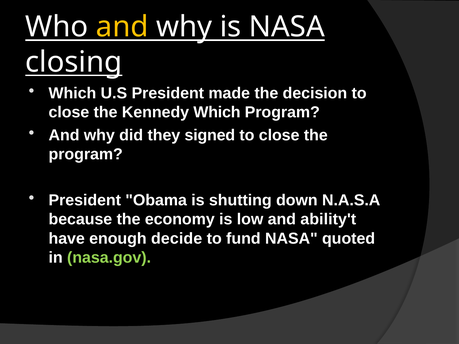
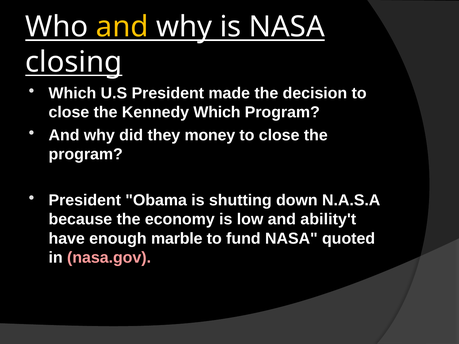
signed: signed -> money
decide: decide -> marble
nasa.gov colour: light green -> pink
